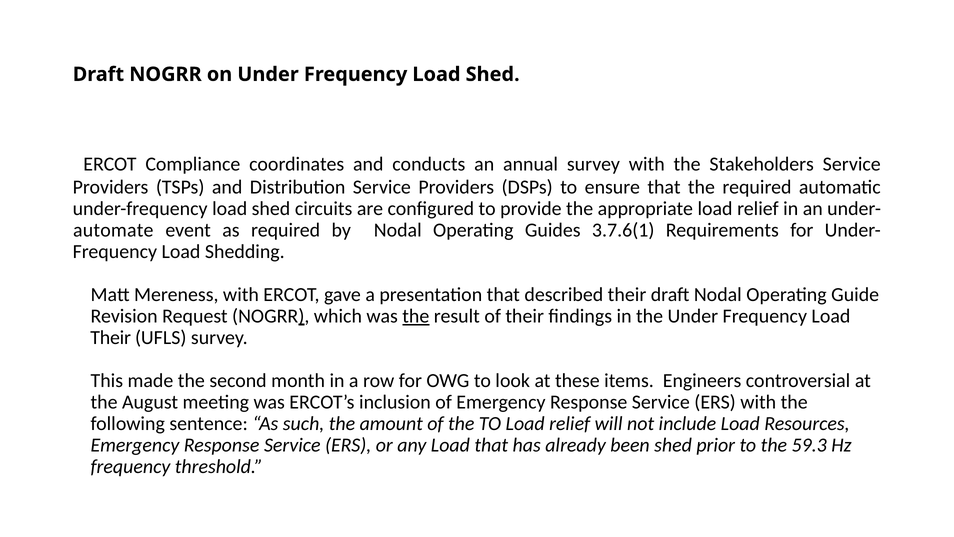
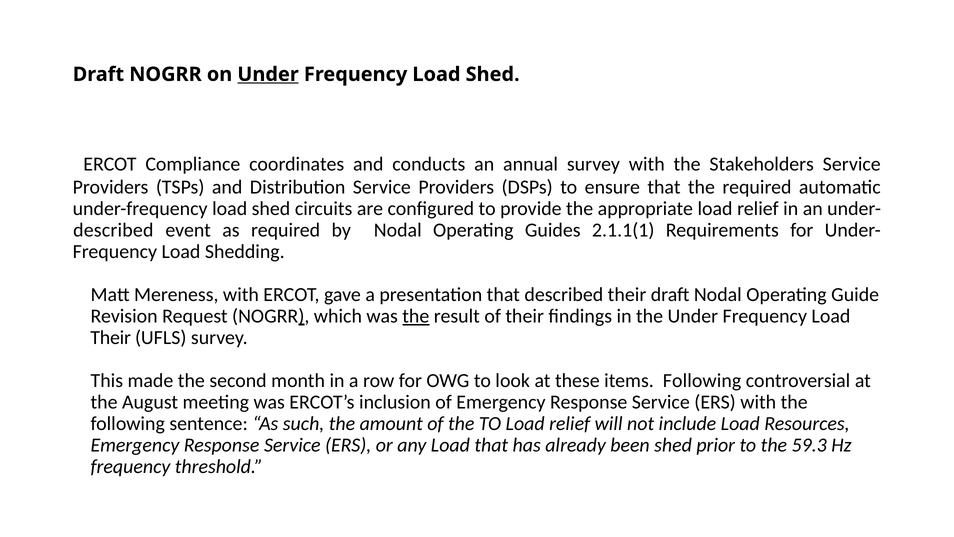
Under at (268, 74) underline: none -> present
automate at (113, 230): automate -> described
3.7.6(1: 3.7.6(1 -> 2.1.1(1
items Engineers: Engineers -> Following
